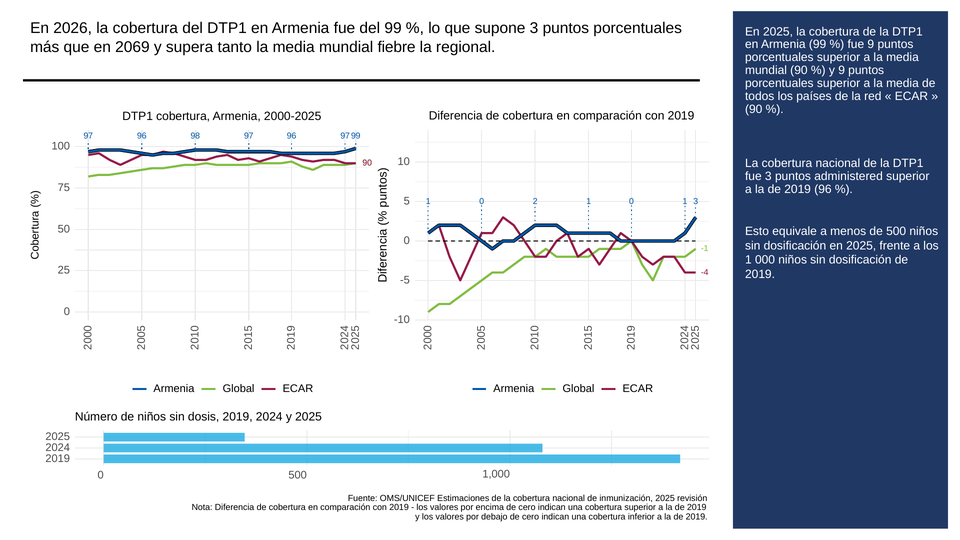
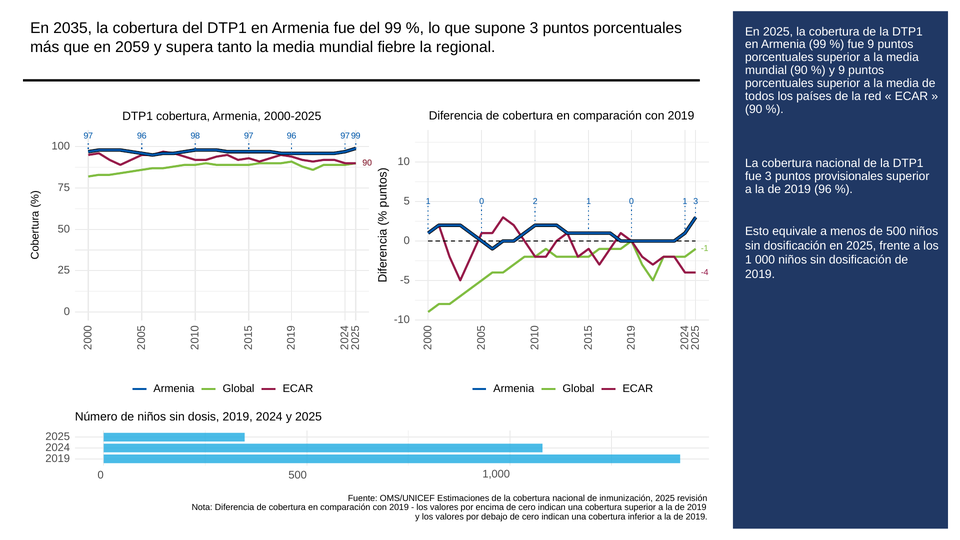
2026: 2026 -> 2035
2069: 2069 -> 2059
administered: administered -> provisionales
